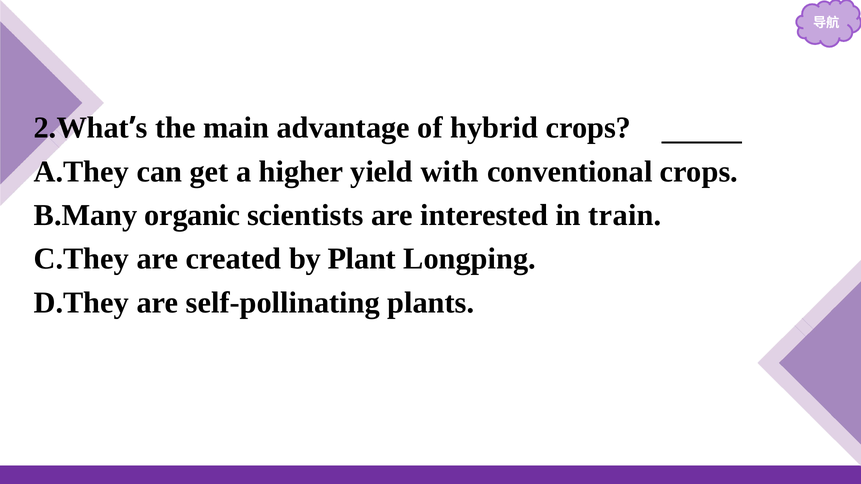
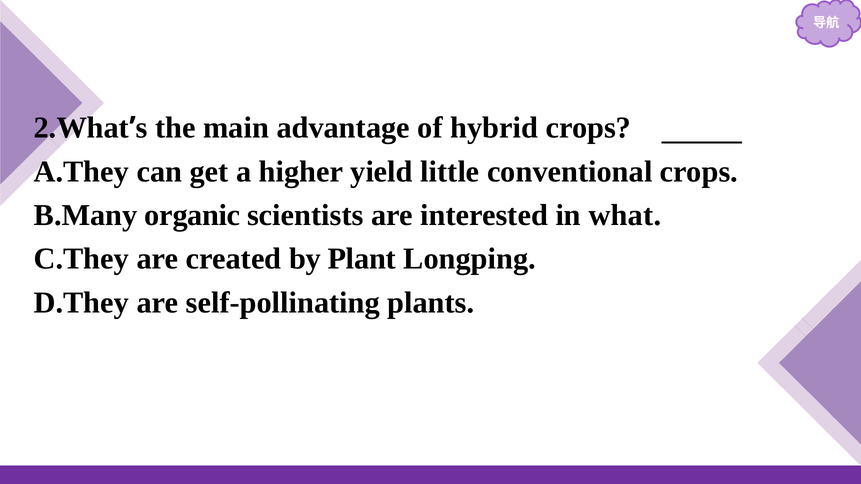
with: with -> little
train: train -> what
